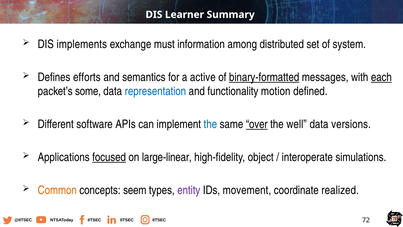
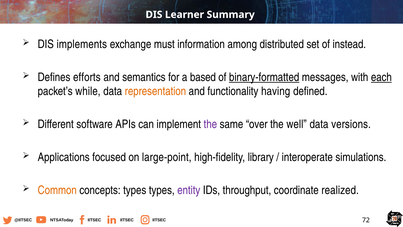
system: system -> instead
active: active -> based
some: some -> while
representation colour: blue -> orange
motion: motion -> having
the at (210, 124) colour: blue -> purple
over underline: present -> none
focused underline: present -> none
large-linear: large-linear -> large-point
object: object -> library
concepts seem: seem -> types
movement: movement -> throughput
